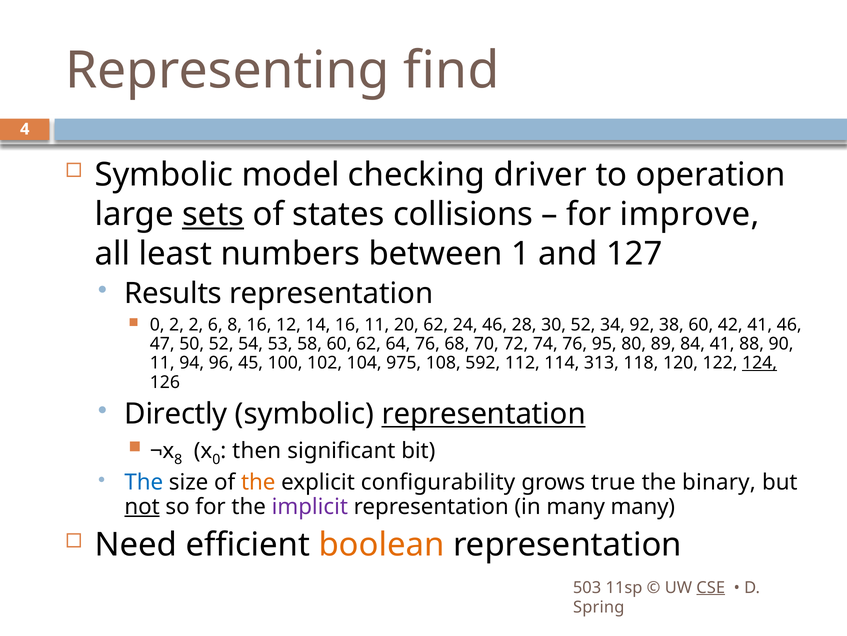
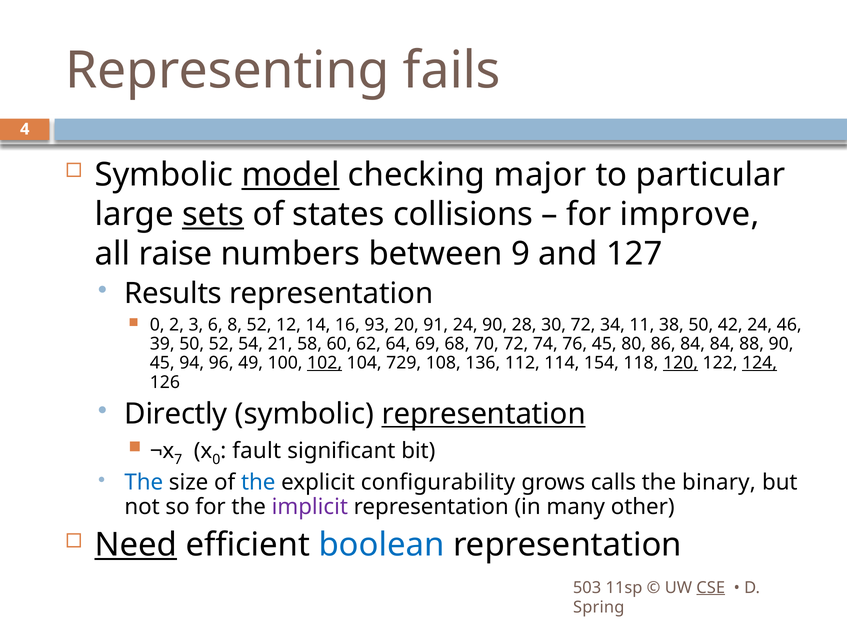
find: find -> fails
model underline: none -> present
driver: driver -> major
operation: operation -> particular
least: least -> raise
1: 1 -> 9
2 2: 2 -> 3
8 16: 16 -> 52
16 11: 11 -> 93
20 62: 62 -> 91
24 46: 46 -> 90
30 52: 52 -> 72
92: 92 -> 11
38 60: 60 -> 50
42 41: 41 -> 24
47: 47 -> 39
53: 53 -> 21
64 76: 76 -> 69
76 95: 95 -> 45
89: 89 -> 86
84 41: 41 -> 84
11 at (162, 363): 11 -> 45
45: 45 -> 49
102 underline: none -> present
975: 975 -> 729
592: 592 -> 136
313: 313 -> 154
120 underline: none -> present
8 at (178, 459): 8 -> 7
then: then -> fault
the at (258, 482) colour: orange -> blue
true: true -> calls
not underline: present -> none
many many: many -> other
Need underline: none -> present
boolean colour: orange -> blue
